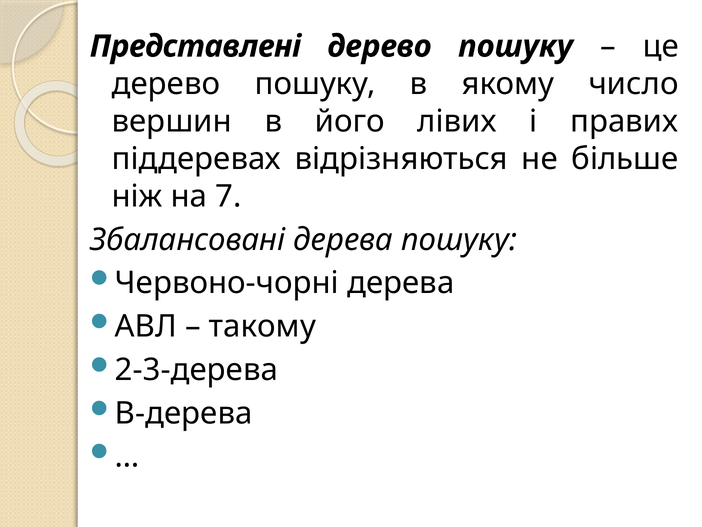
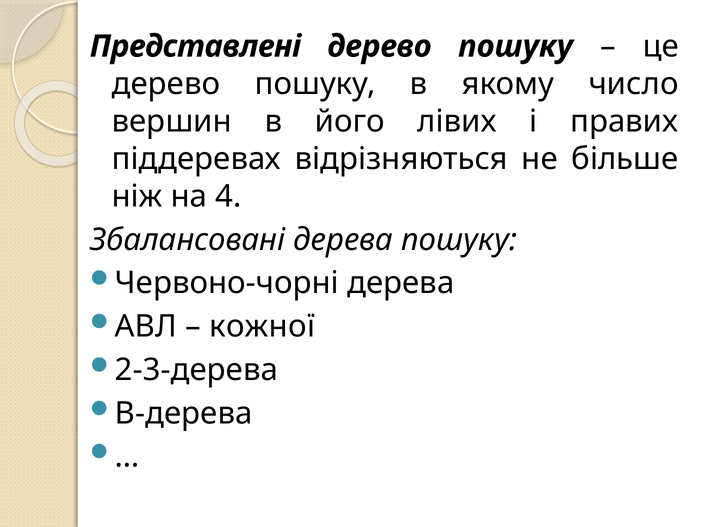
7: 7 -> 4
такому: такому -> кожної
